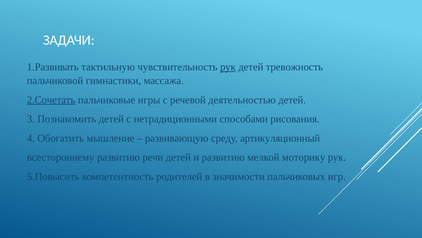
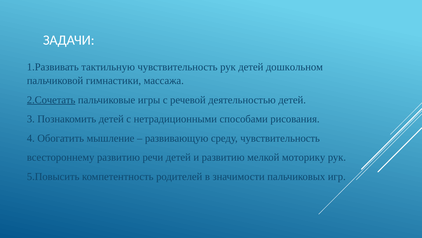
рук at (228, 67) underline: present -> none
тревожность: тревожность -> дошкольном
среду артикуляционный: артикуляционный -> чувствительность
